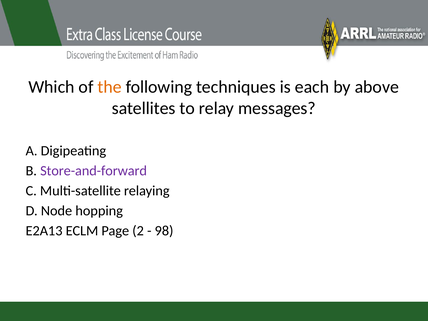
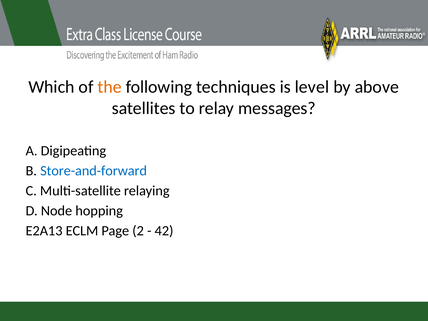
each: each -> level
Store-and-forward colour: purple -> blue
98: 98 -> 42
